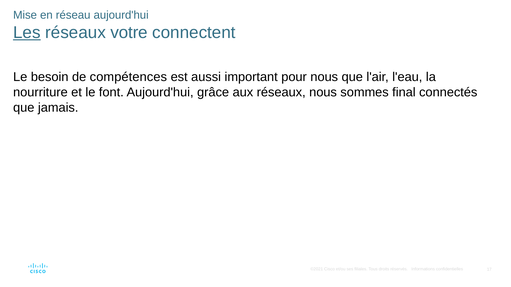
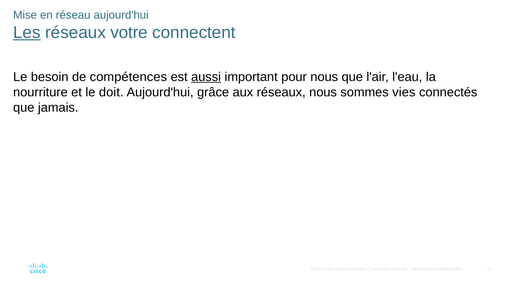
aussi underline: none -> present
font: font -> doit
final: final -> vies
